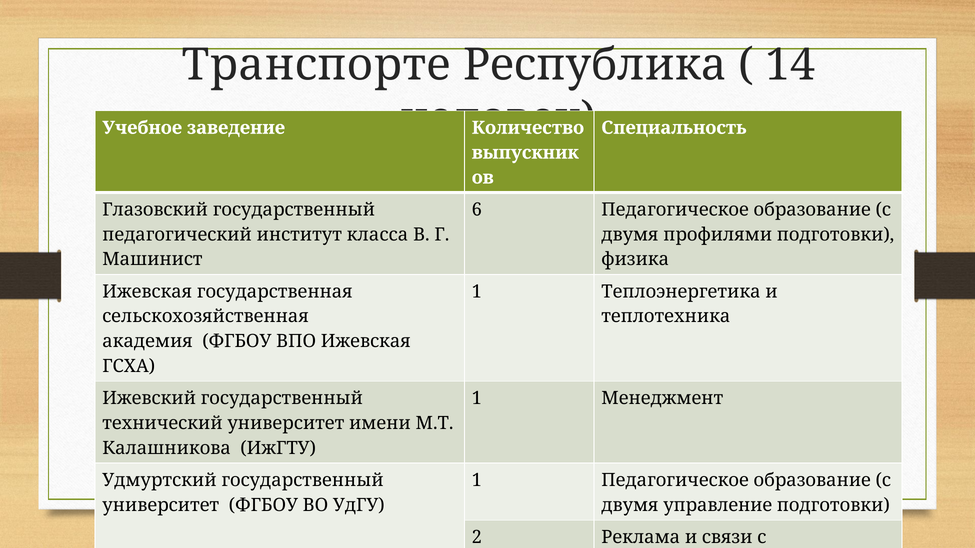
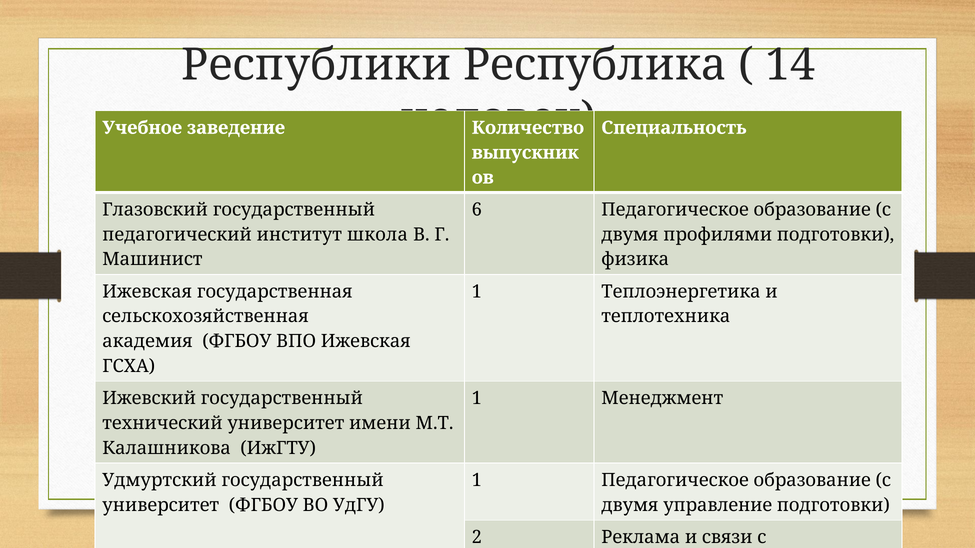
Транспорте: Транспорте -> Республики
класса: класса -> школа
